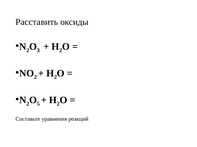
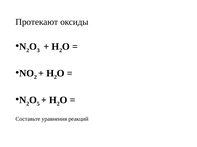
Расставить: Расставить -> Протекают
